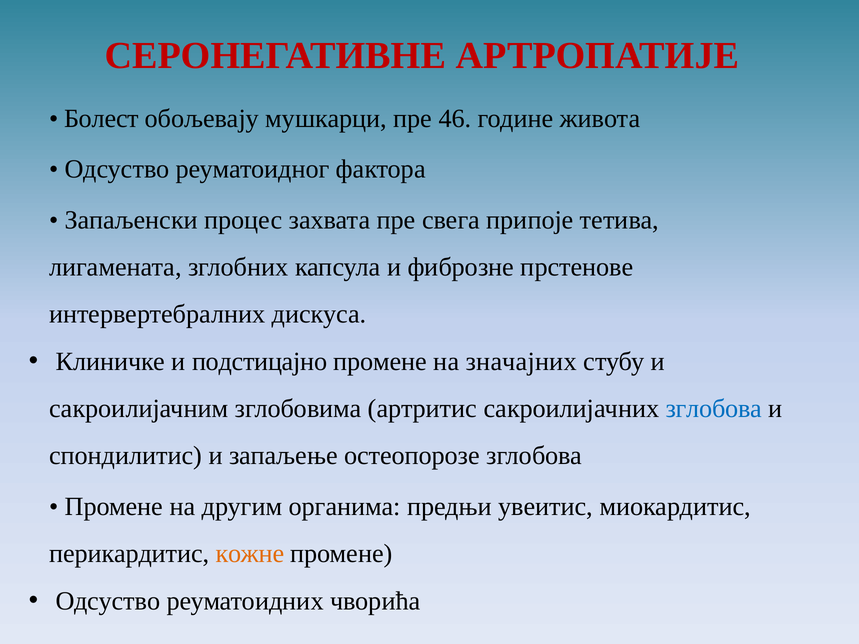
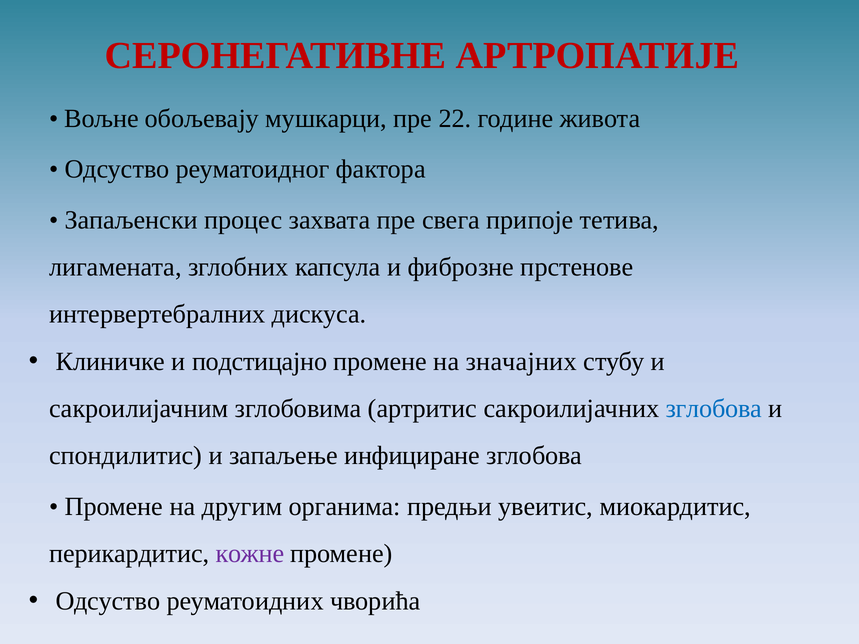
Болест: Болест -> Вољне
46: 46 -> 22
остеопорозе: остеопорозе -> инфициране
кожне colour: orange -> purple
